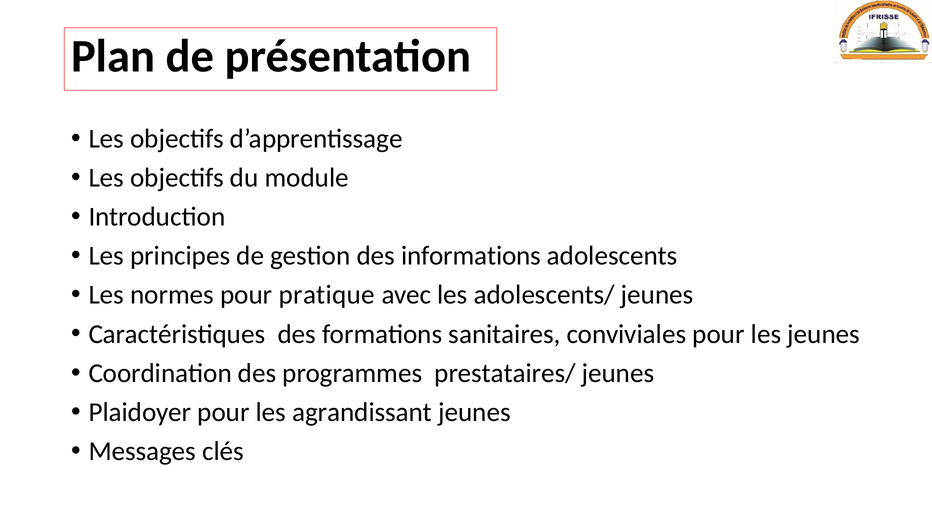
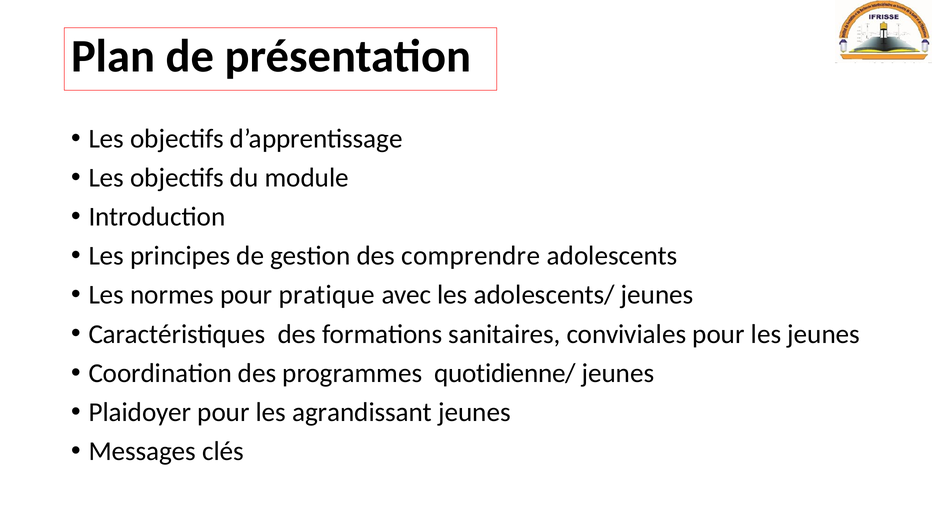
informations: informations -> comprendre
prestataires/: prestataires/ -> quotidienne/
